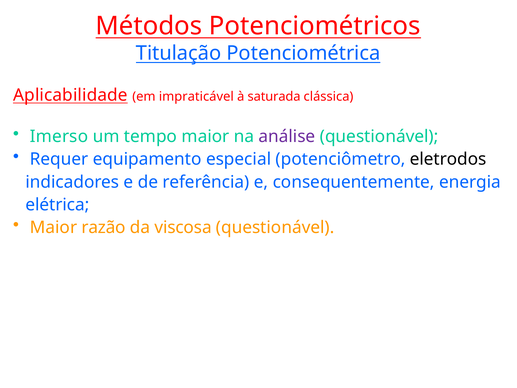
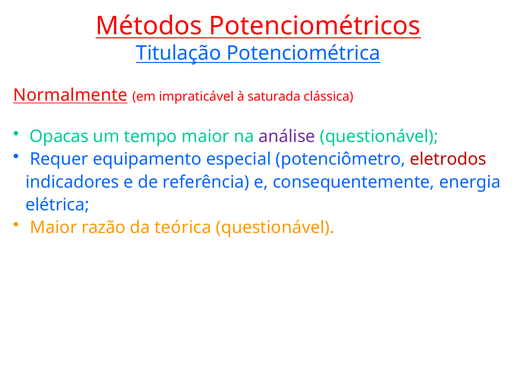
Aplicabilidade: Aplicabilidade -> Normalmente
Imerso: Imerso -> Opacas
eletrodos colour: black -> red
viscosa: viscosa -> teórica
